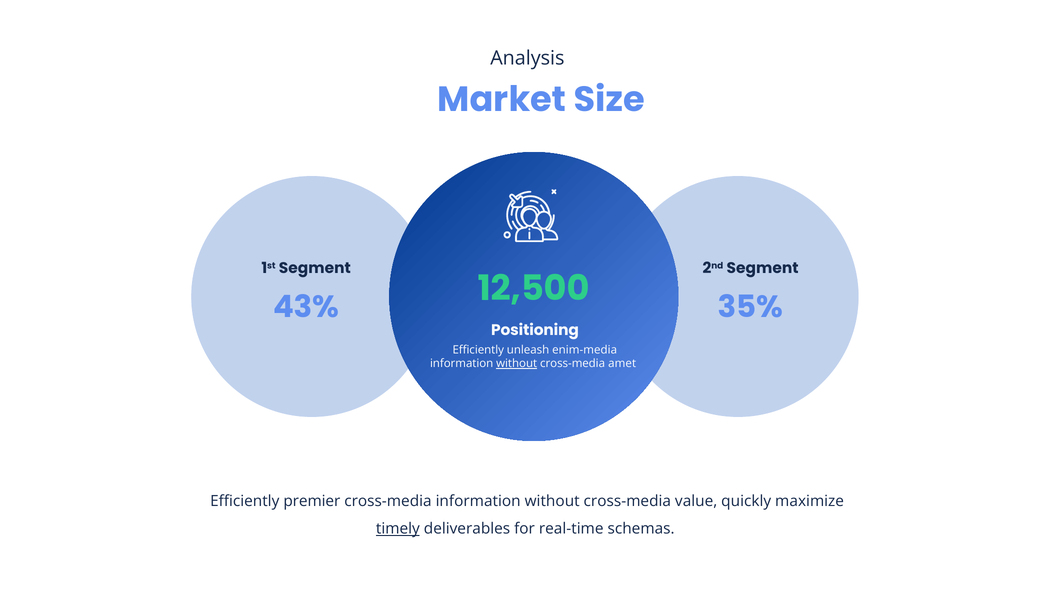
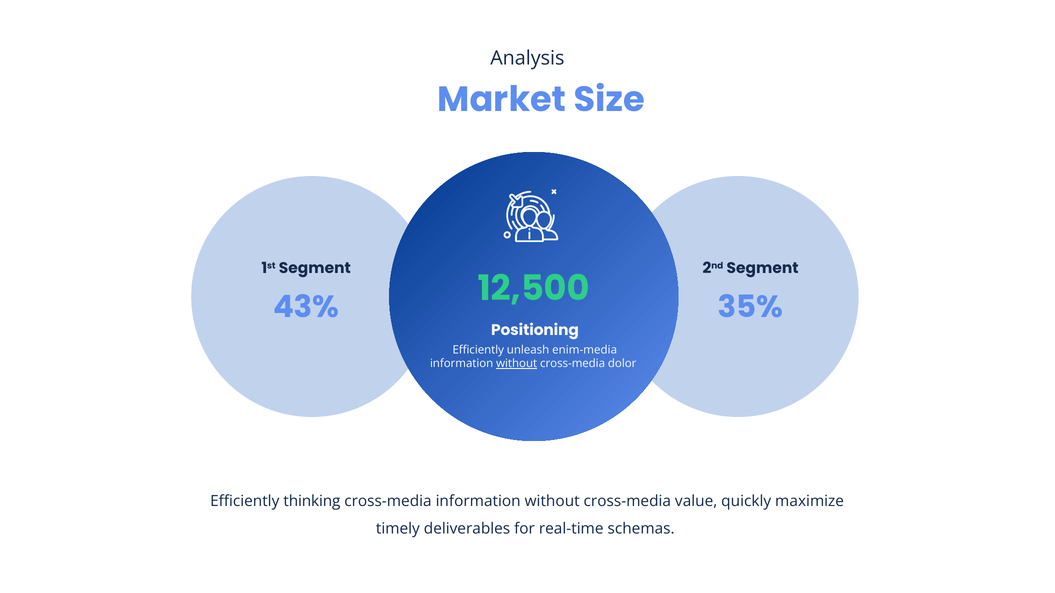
amet: amet -> dolor
premier: premier -> thinking
timely underline: present -> none
